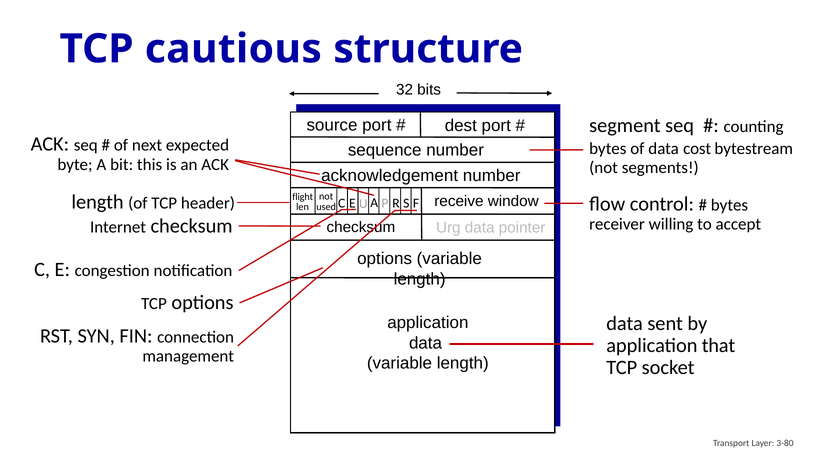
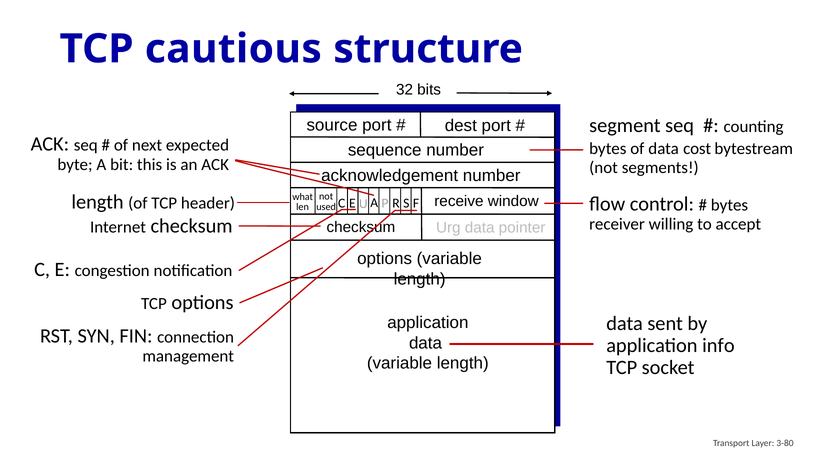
flight: flight -> what
that: that -> info
